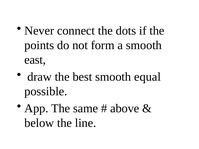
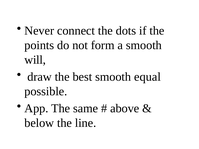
east: east -> will
